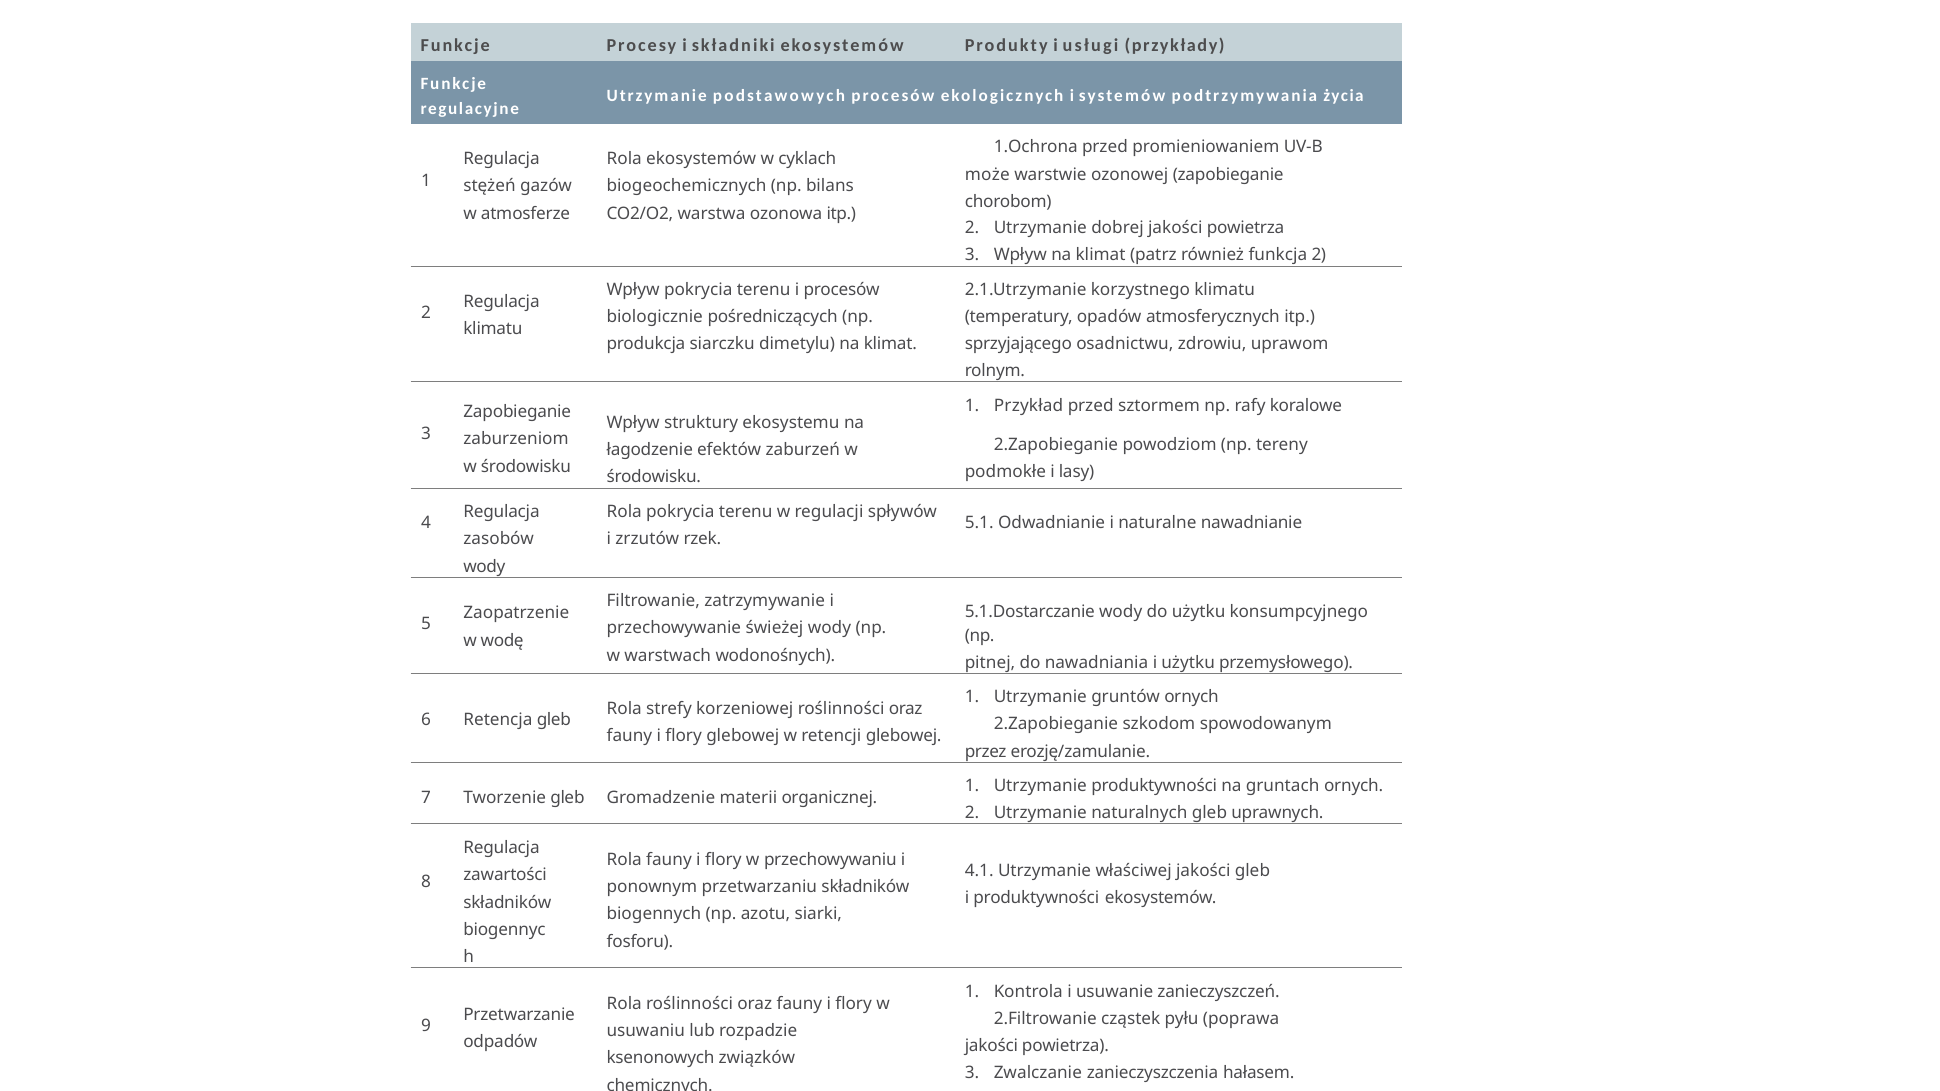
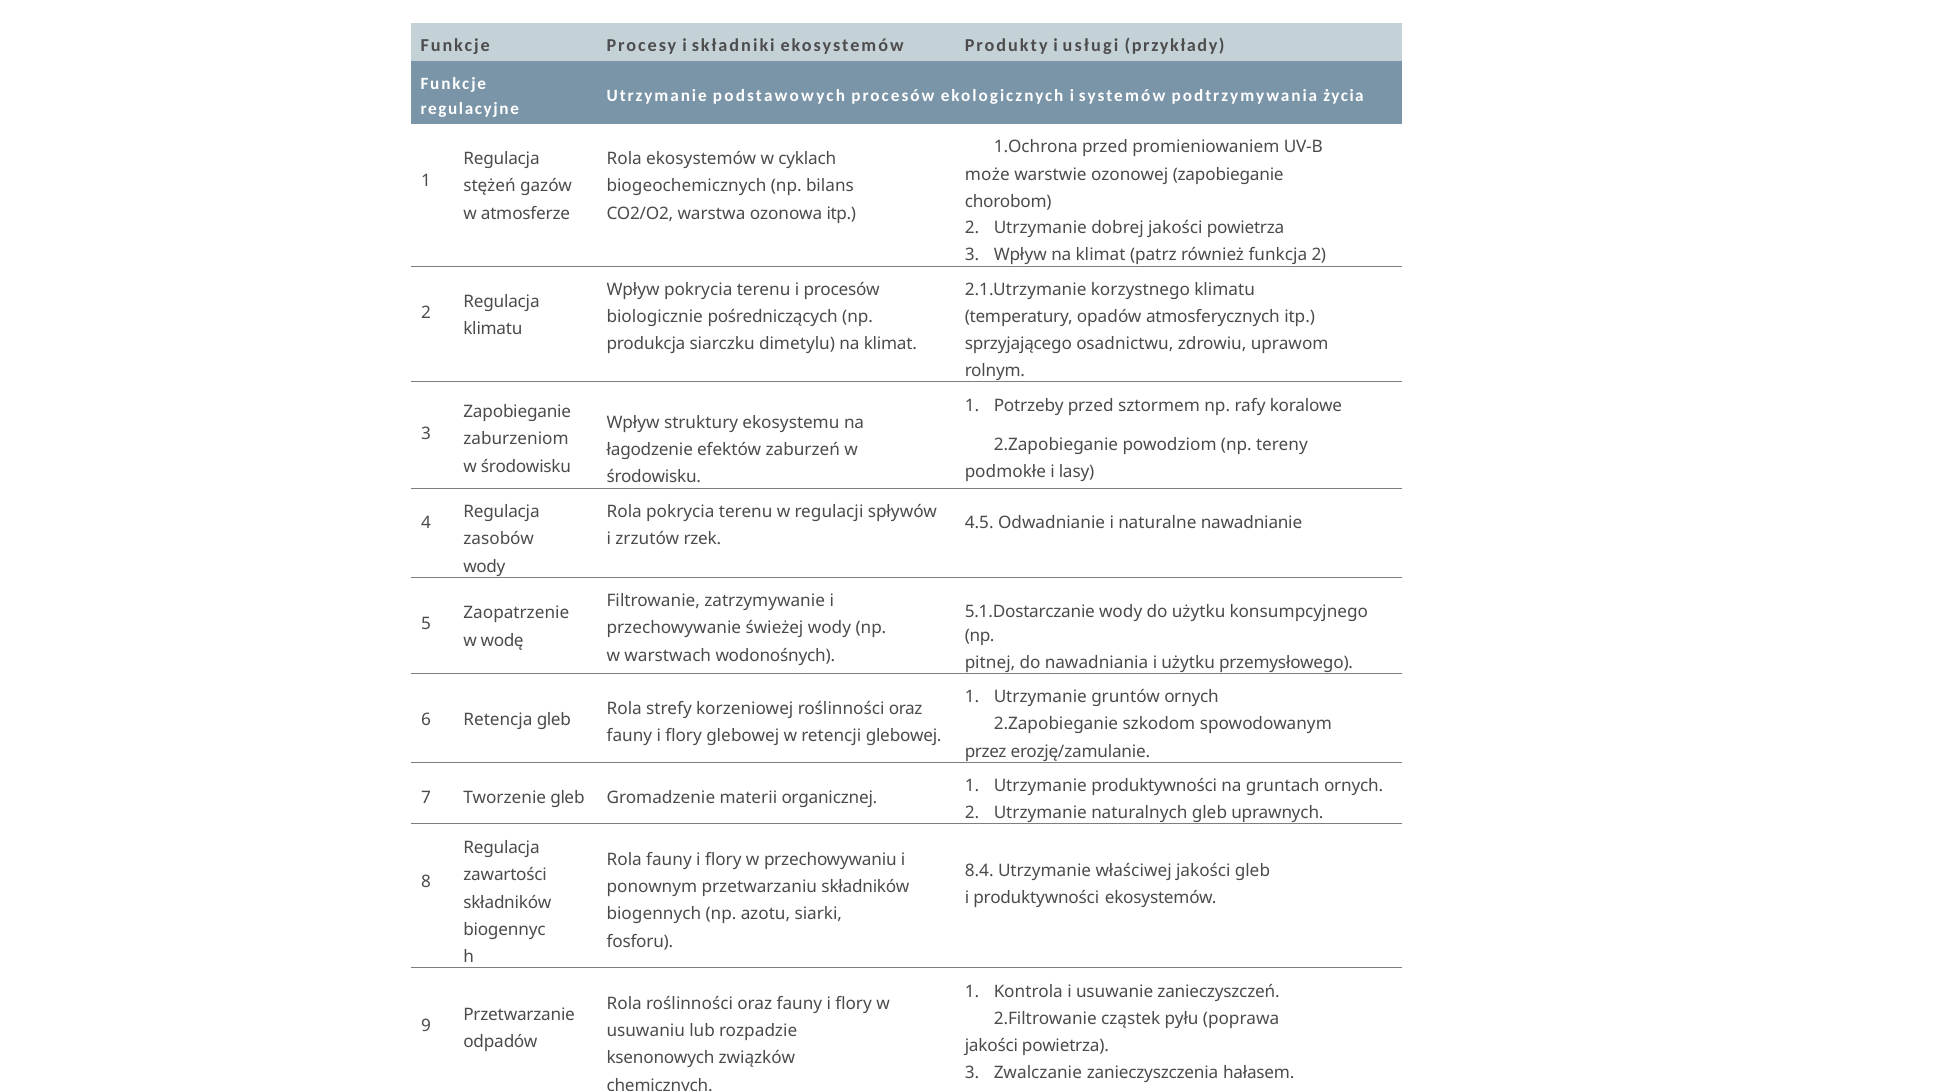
Przykład: Przykład -> Potrzeby
5.1: 5.1 -> 4.5
4.1: 4.1 -> 8.4
